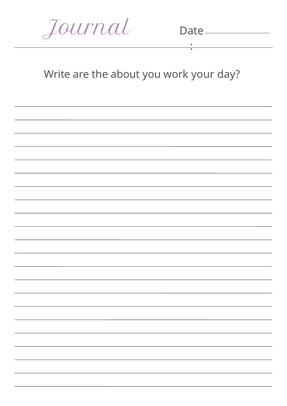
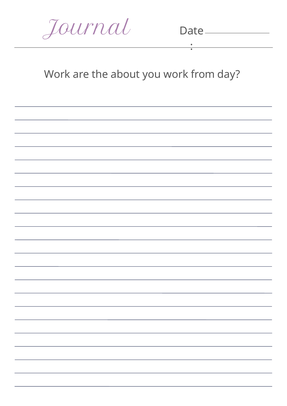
Write at (57, 74): Write -> Work
your: your -> from
